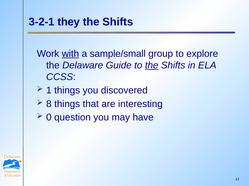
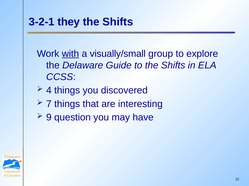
sample/small: sample/small -> visually/small
the at (152, 66) underline: present -> none
1: 1 -> 4
8: 8 -> 7
0: 0 -> 9
